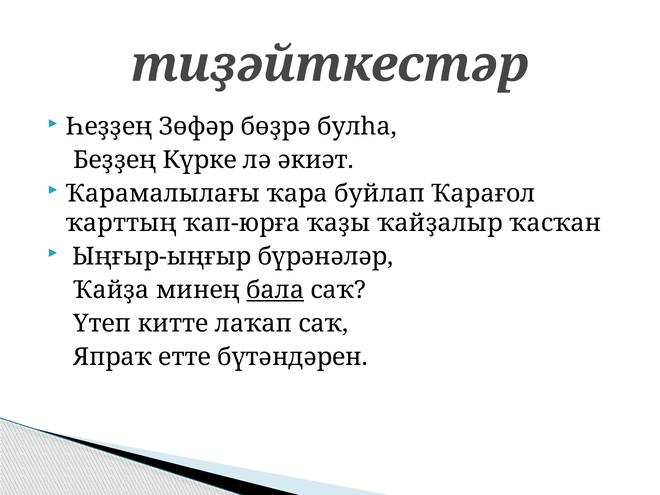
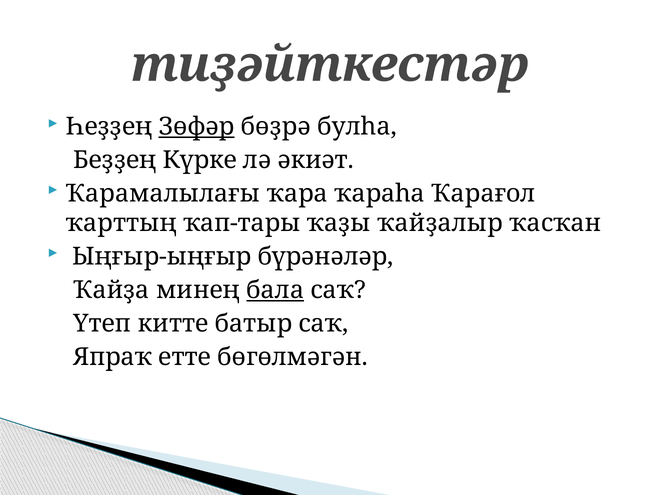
Зөфәр underline: none -> present
буйлап: буйлап -> ҡараһа
ҡап-юрға: ҡап-юрға -> ҡап-тары
лаҡап: лаҡап -> батыр
бүтәндәрен: бүтәндәрен -> бөгөлмәгән
